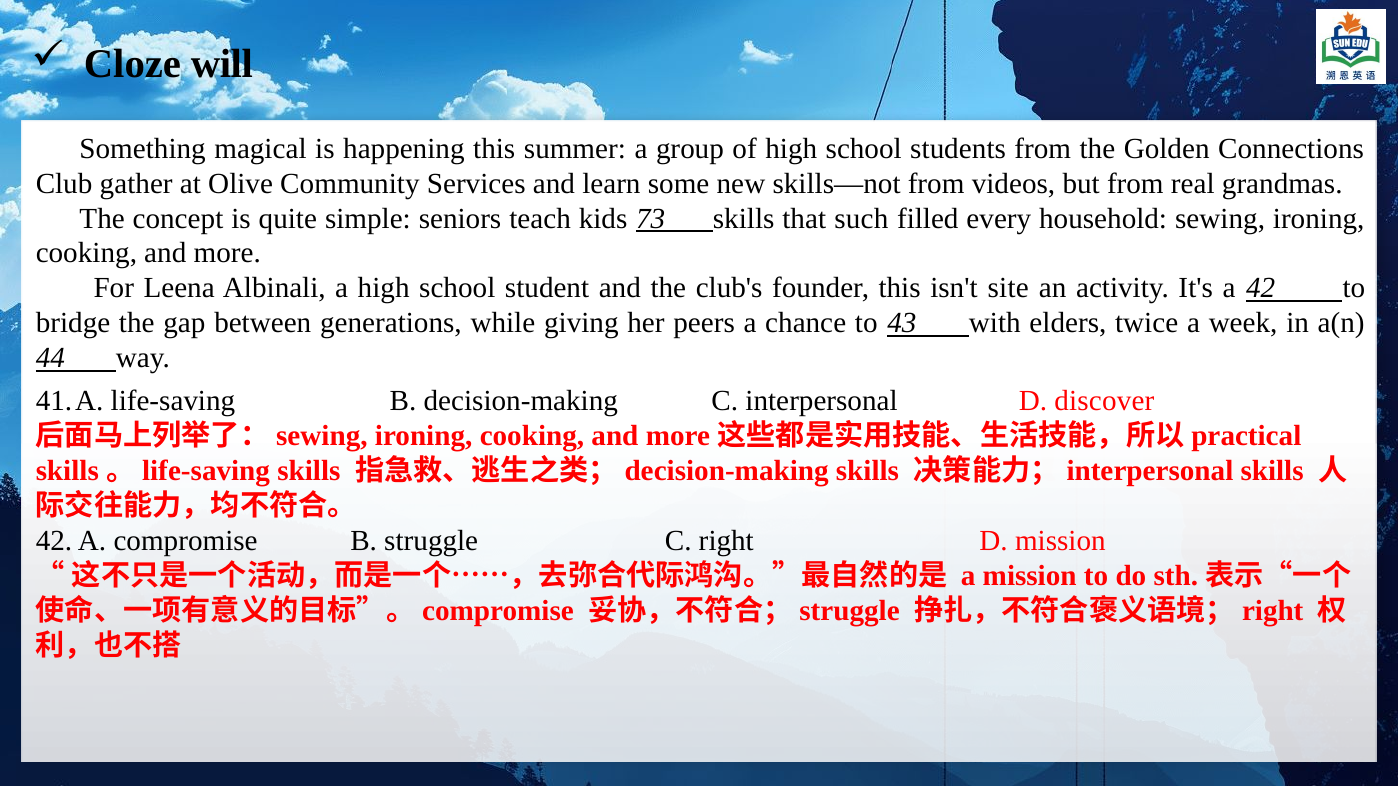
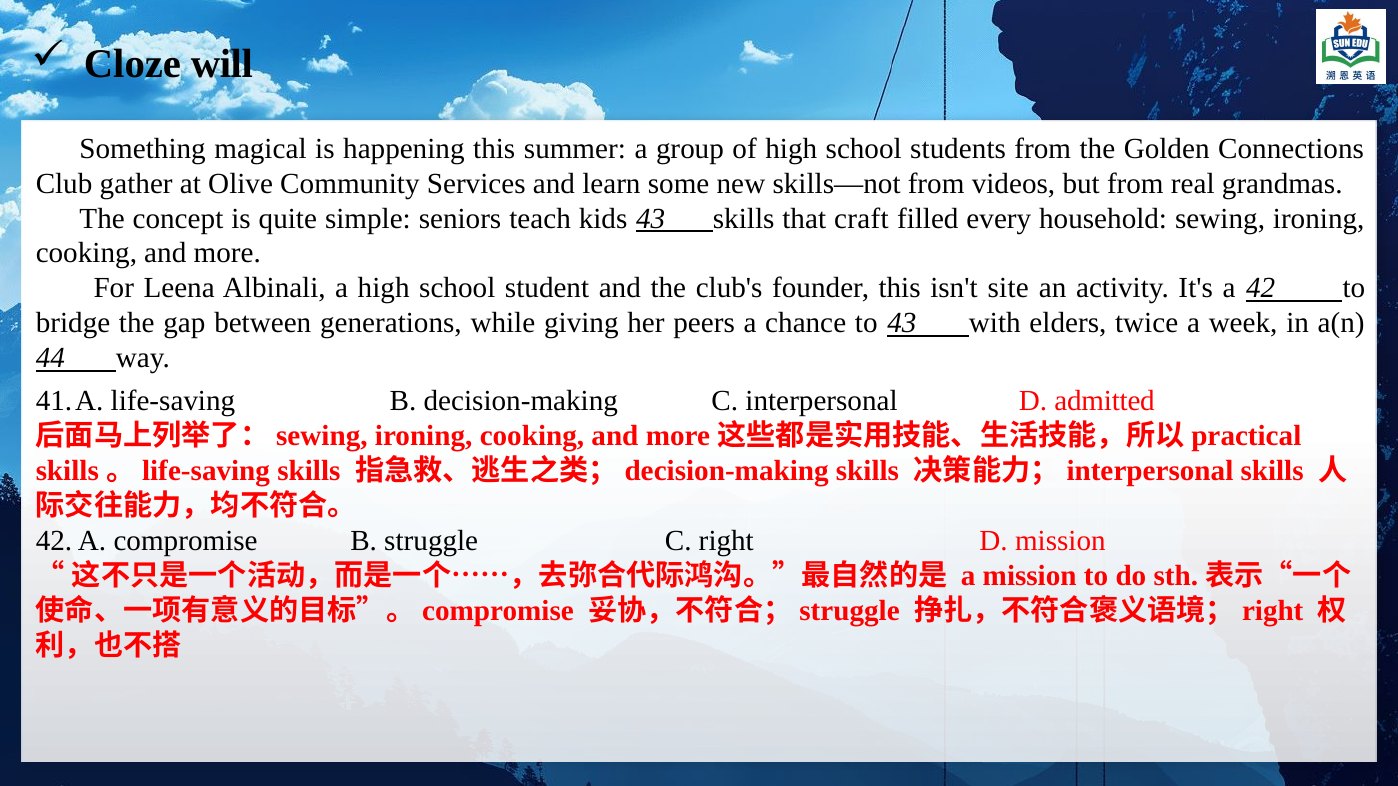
kids 73: 73 -> 43
such: such -> craft
discover: discover -> admitted
